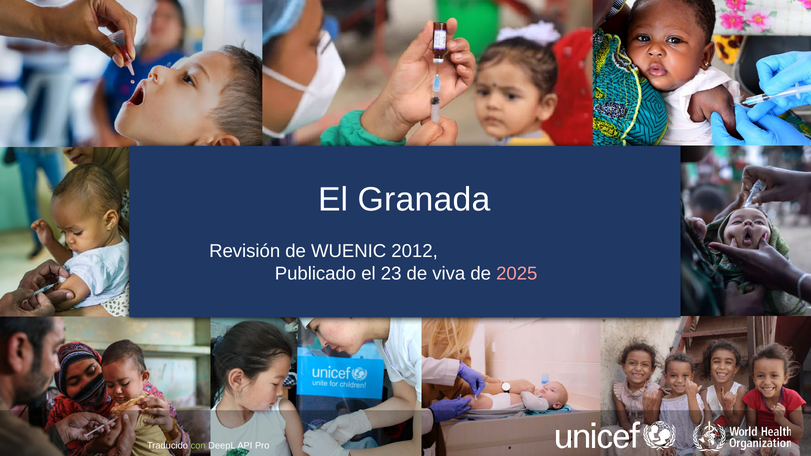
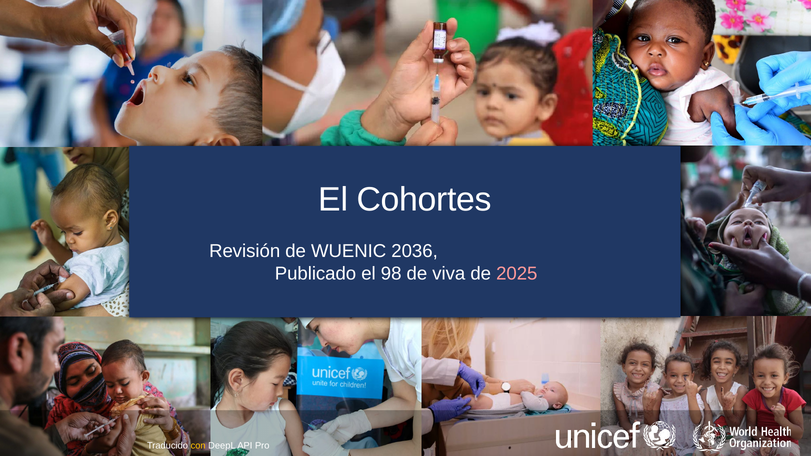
Granada: Granada -> Cohortes
2012: 2012 -> 2036
23: 23 -> 98
con colour: light green -> yellow
